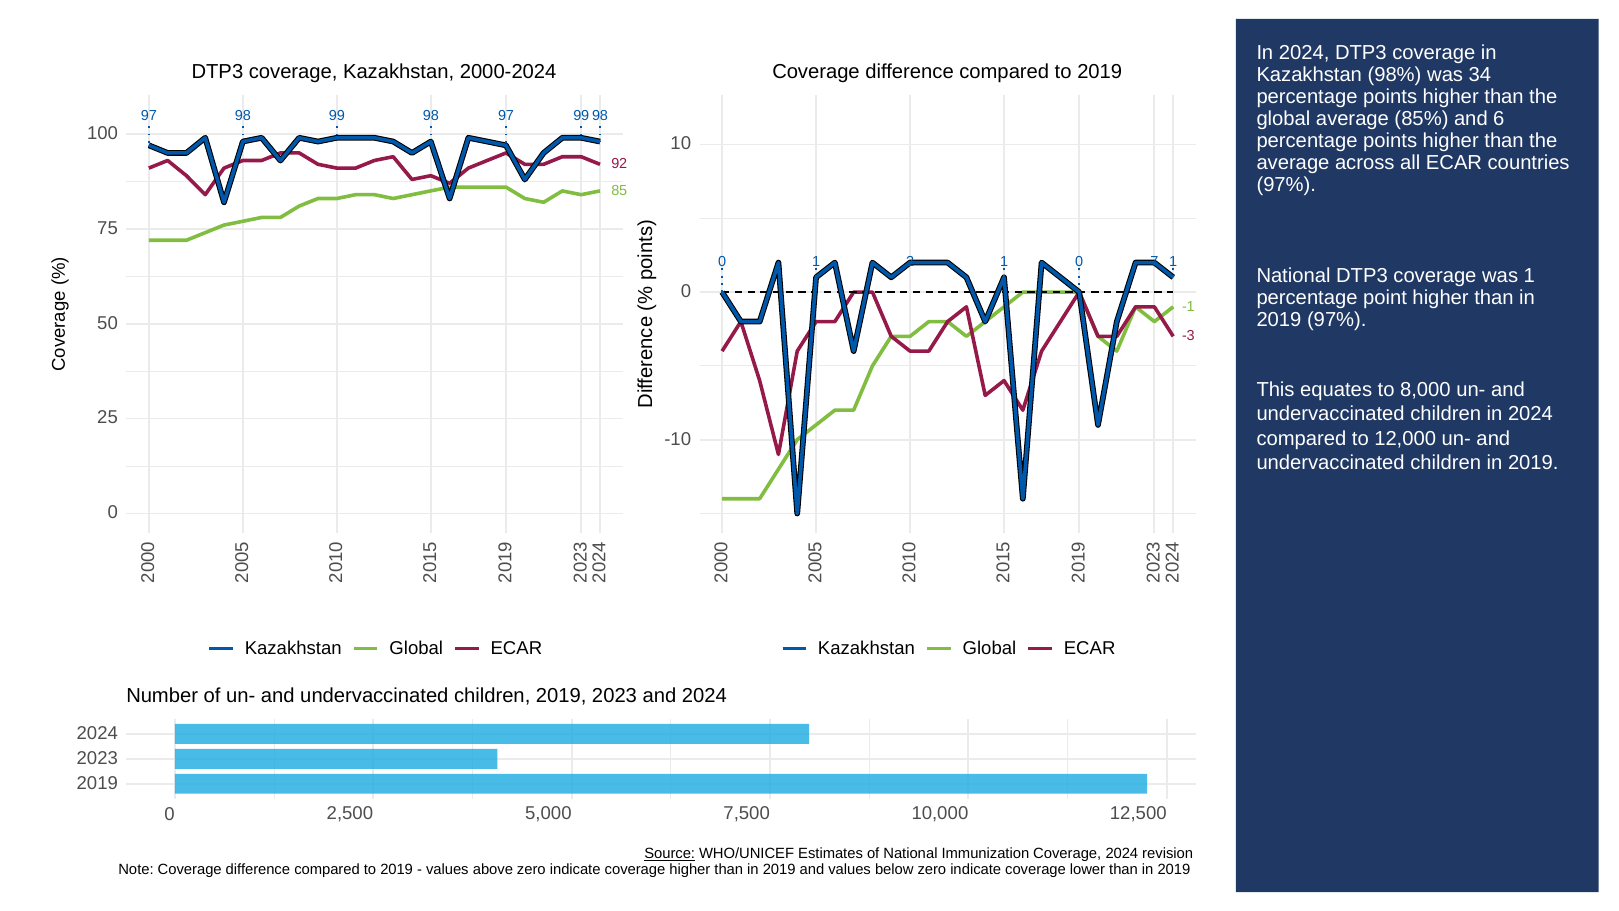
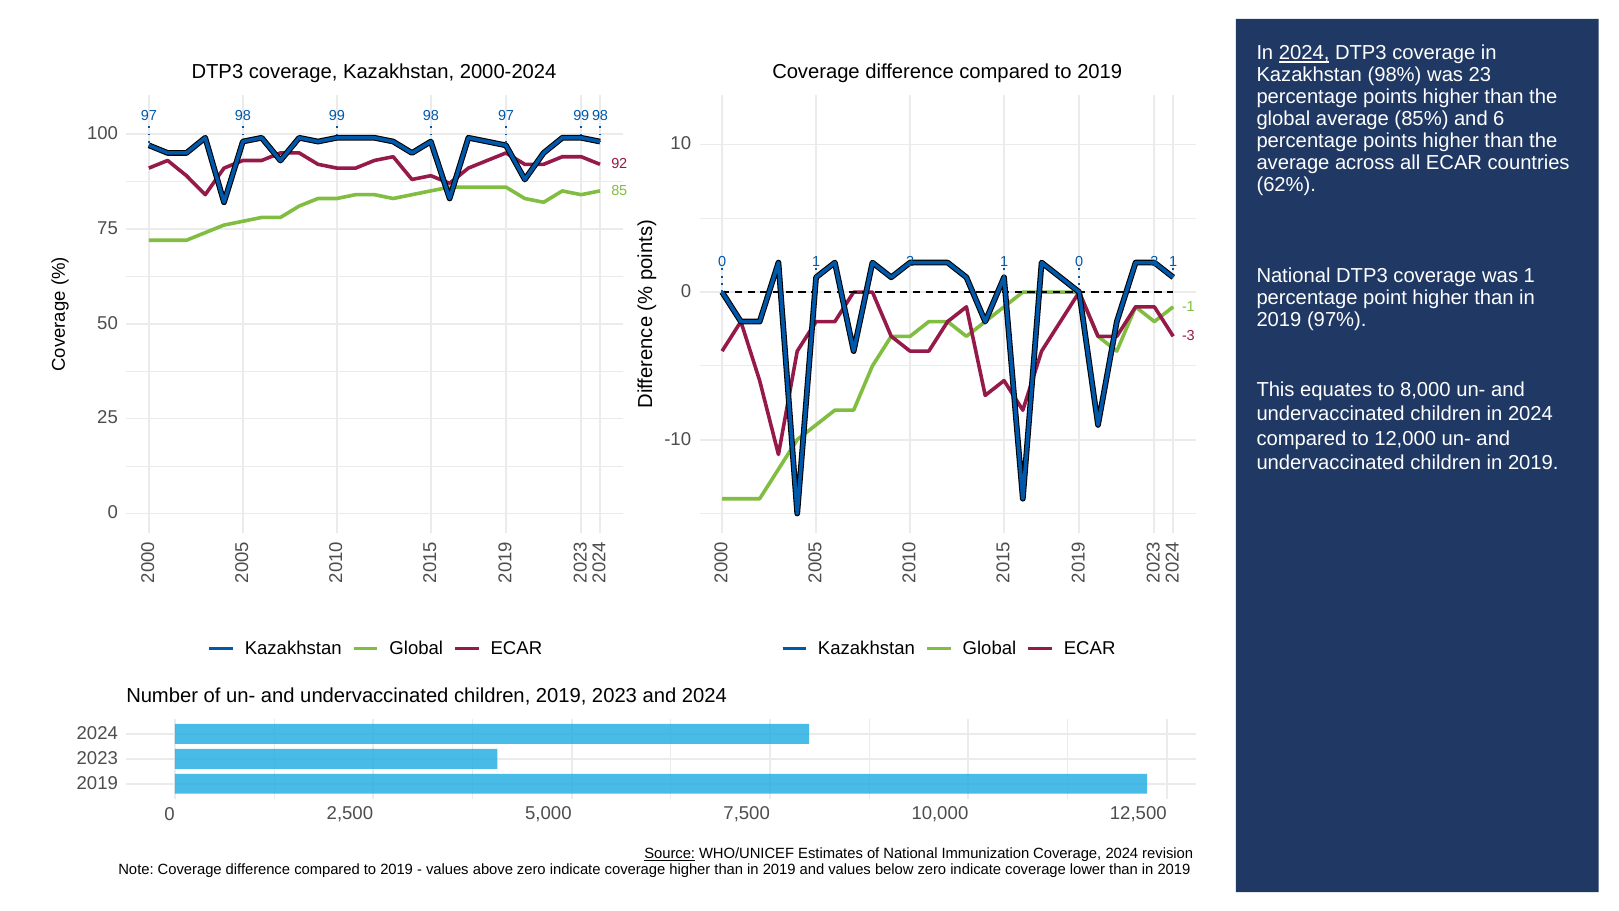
2024 at (1304, 53) underline: none -> present
34: 34 -> 23
97% at (1286, 184): 97% -> 62%
0 7: 7 -> 3
